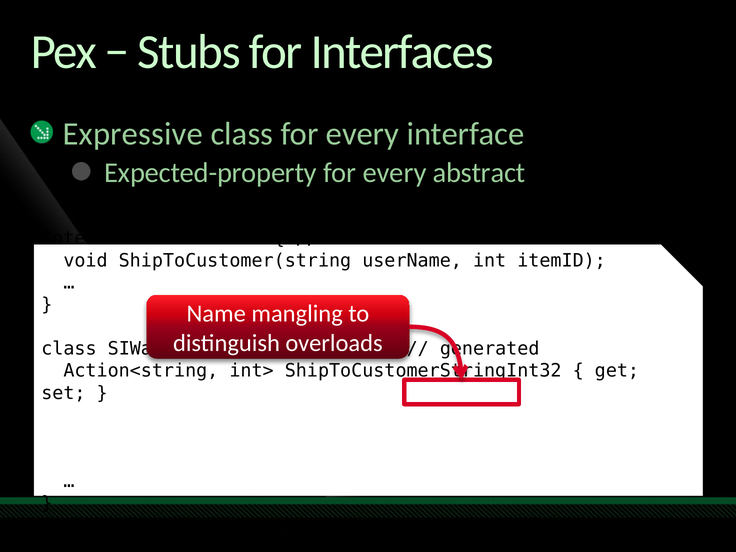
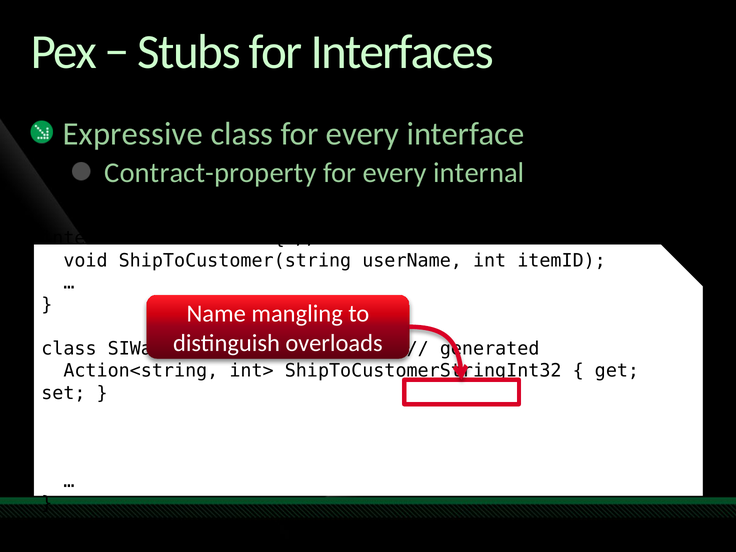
Expected-property: Expected-property -> Contract-property
abstract: abstract -> internal
